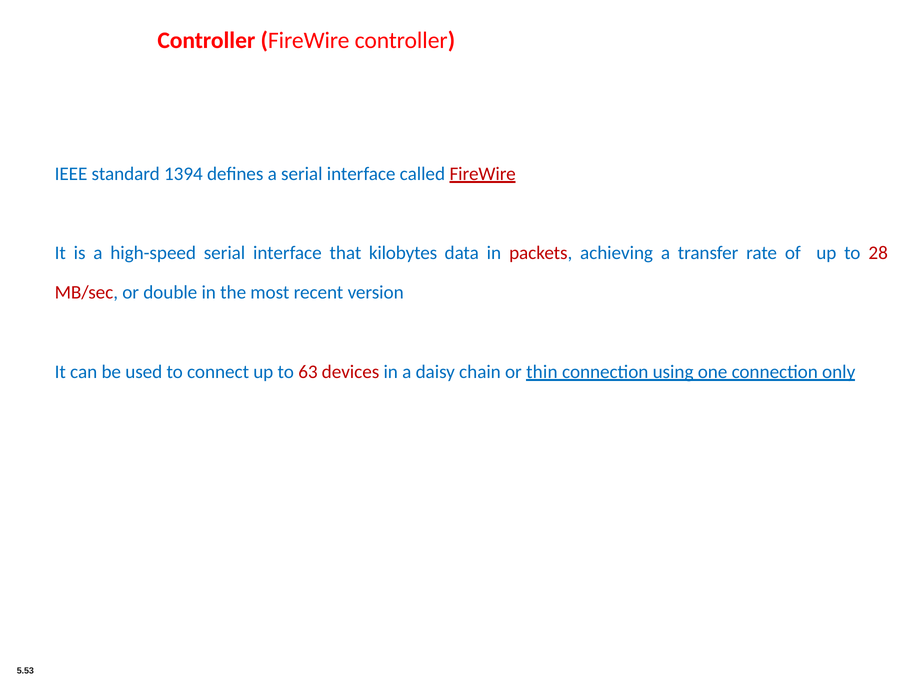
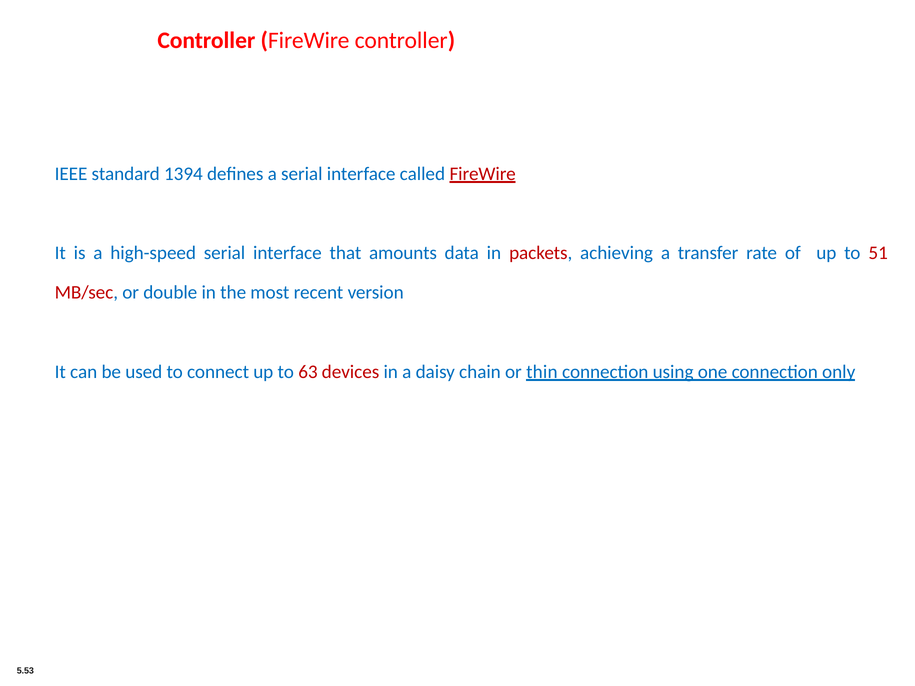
kilobytes: kilobytes -> amounts
28: 28 -> 51
